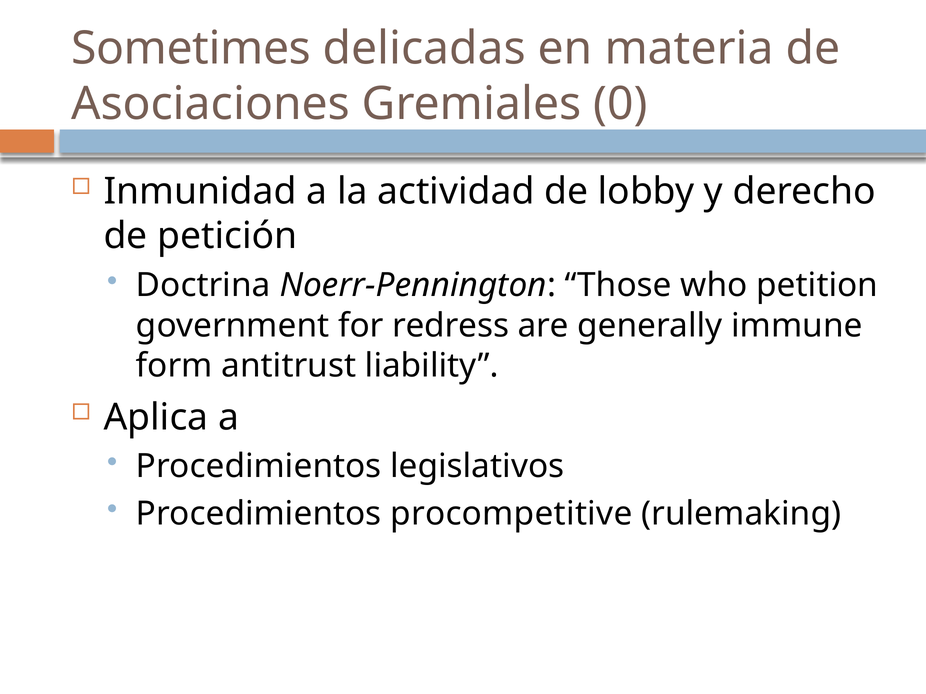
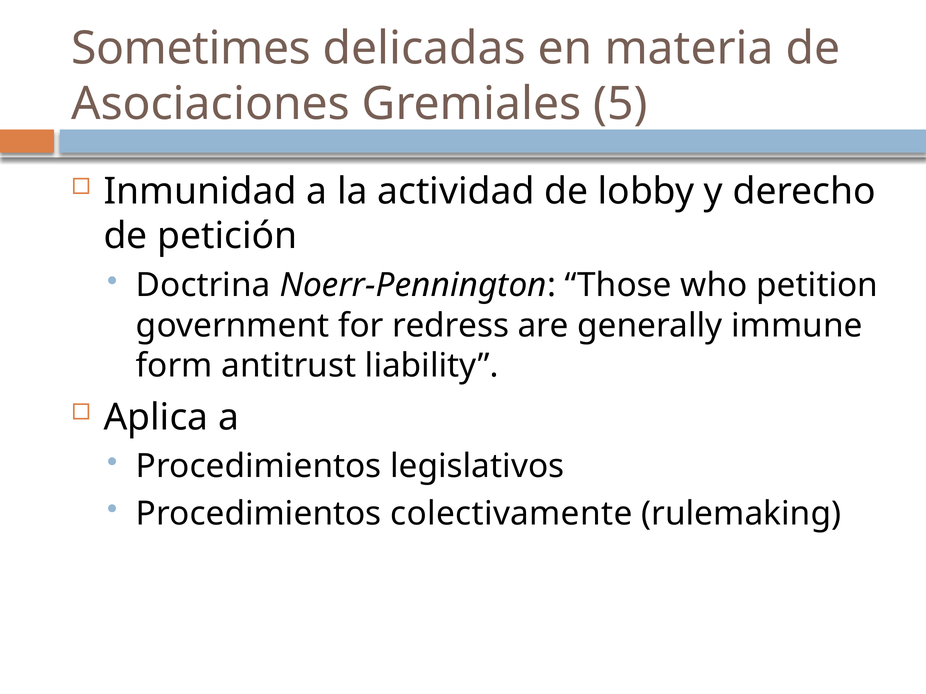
0: 0 -> 5
procompetitive: procompetitive -> colectivamente
